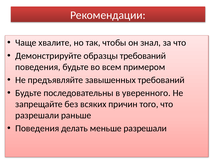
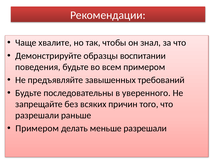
образцы требований: требований -> воспитании
Поведения at (37, 128): Поведения -> Примером
